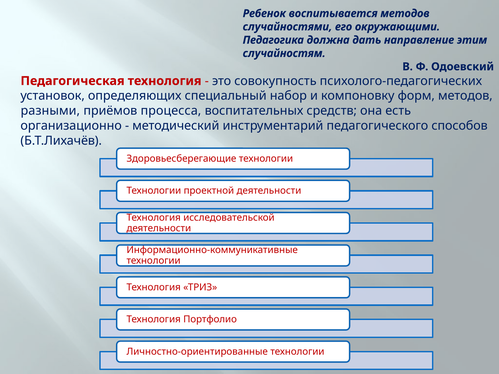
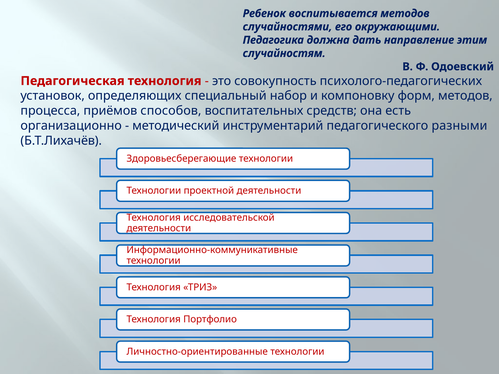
разными: разными -> процесса
процесса: процесса -> способов
способов: способов -> разными
